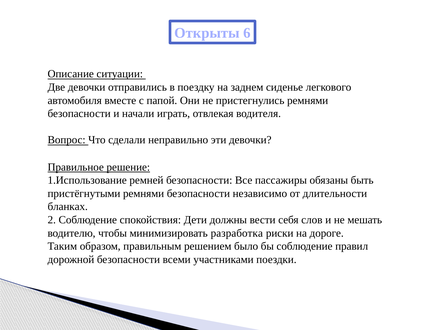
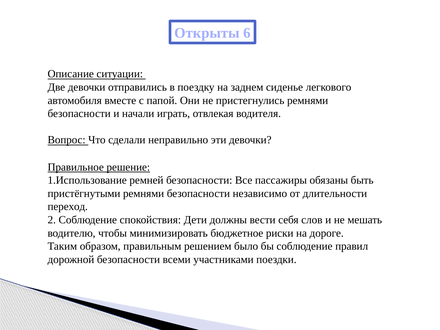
бланках: бланках -> переход
разработка: разработка -> бюджетное
